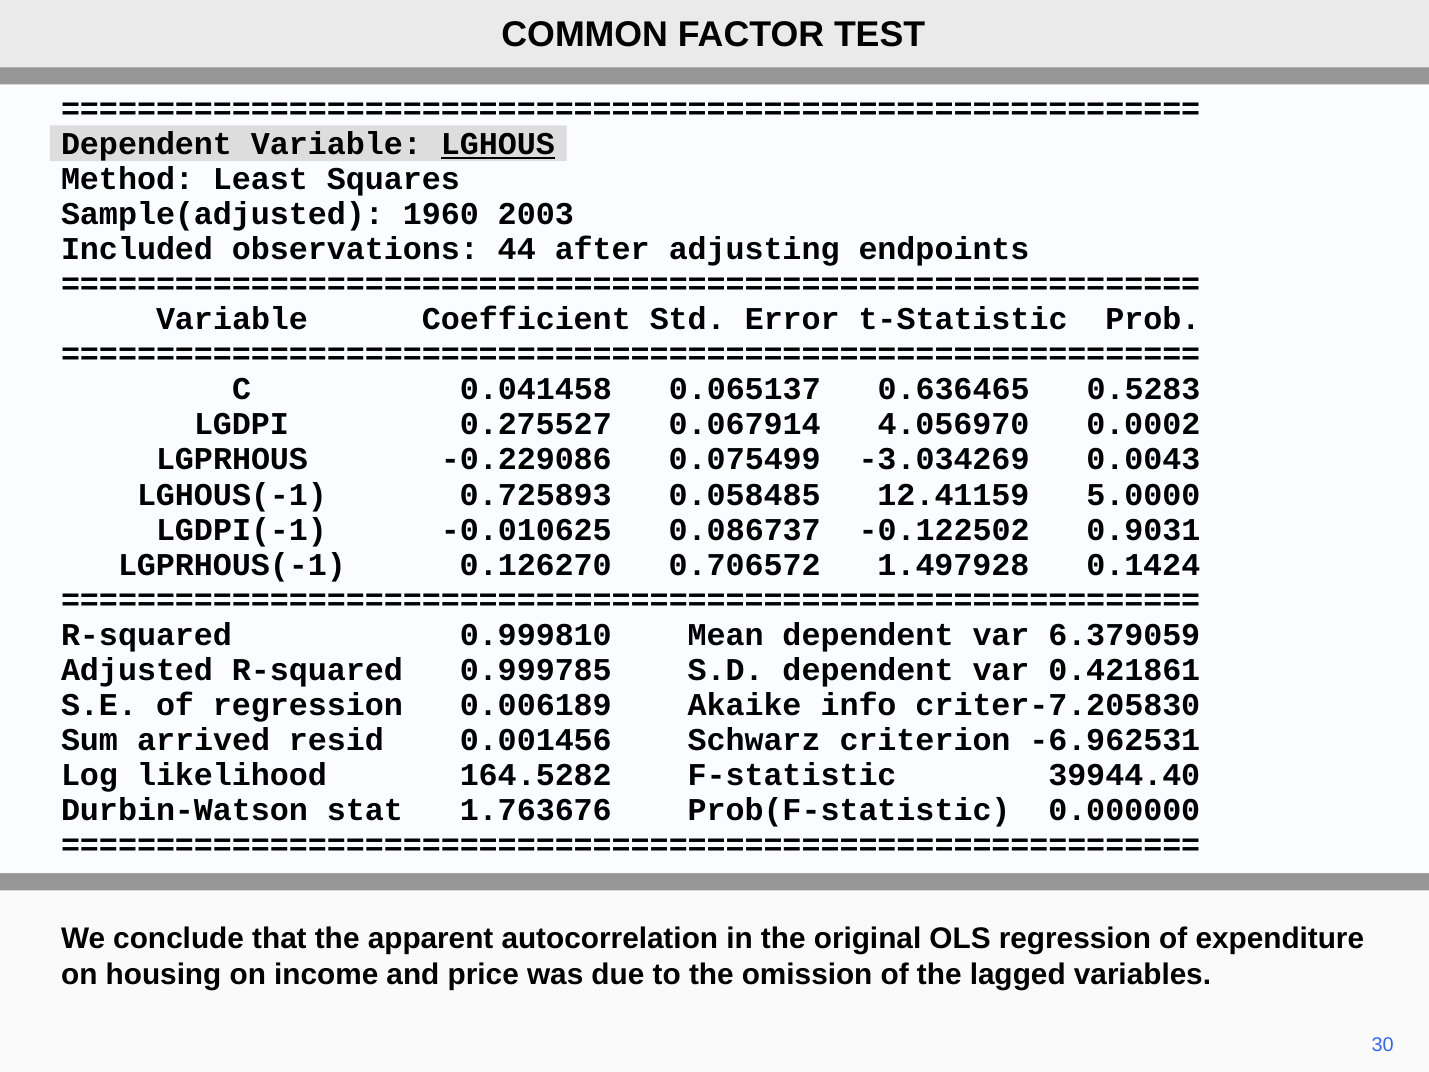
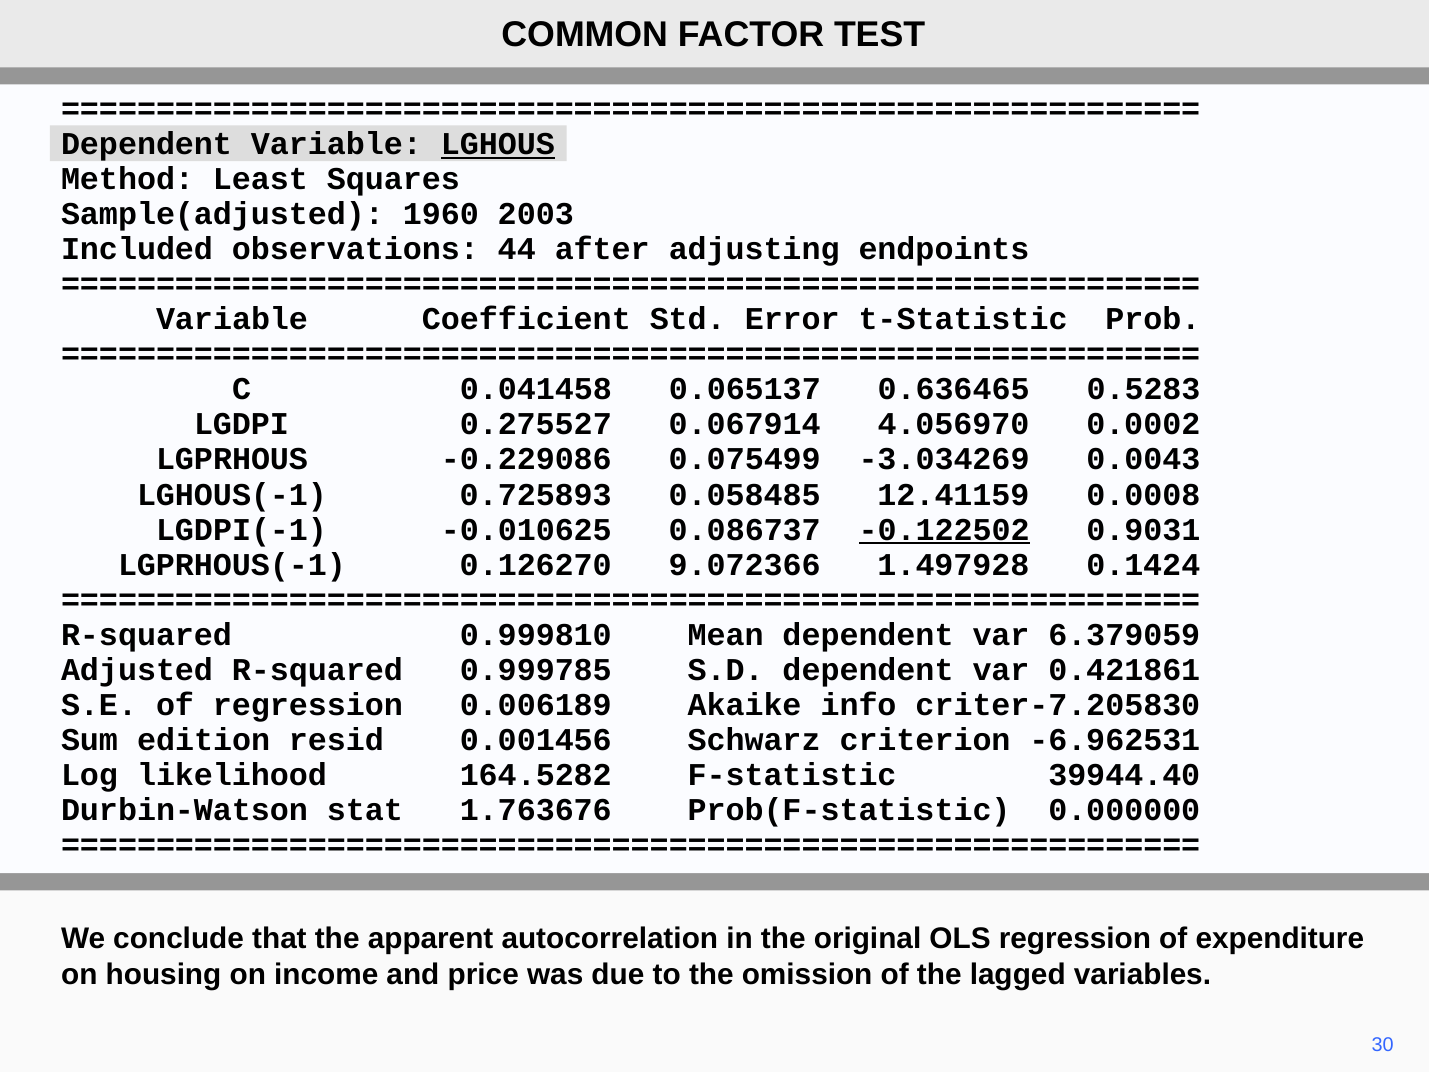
5.0000: 5.0000 -> 0.0008
-0.122502 underline: none -> present
0.706572: 0.706572 -> 9.072366
arrived: arrived -> edition
